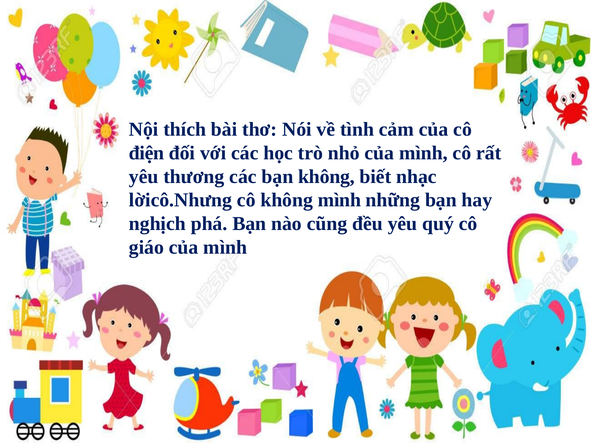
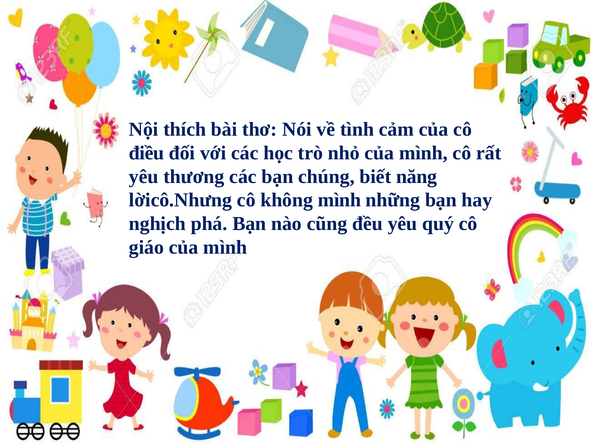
điện: điện -> điều
bạn không: không -> chúng
nhạc: nhạc -> năng
